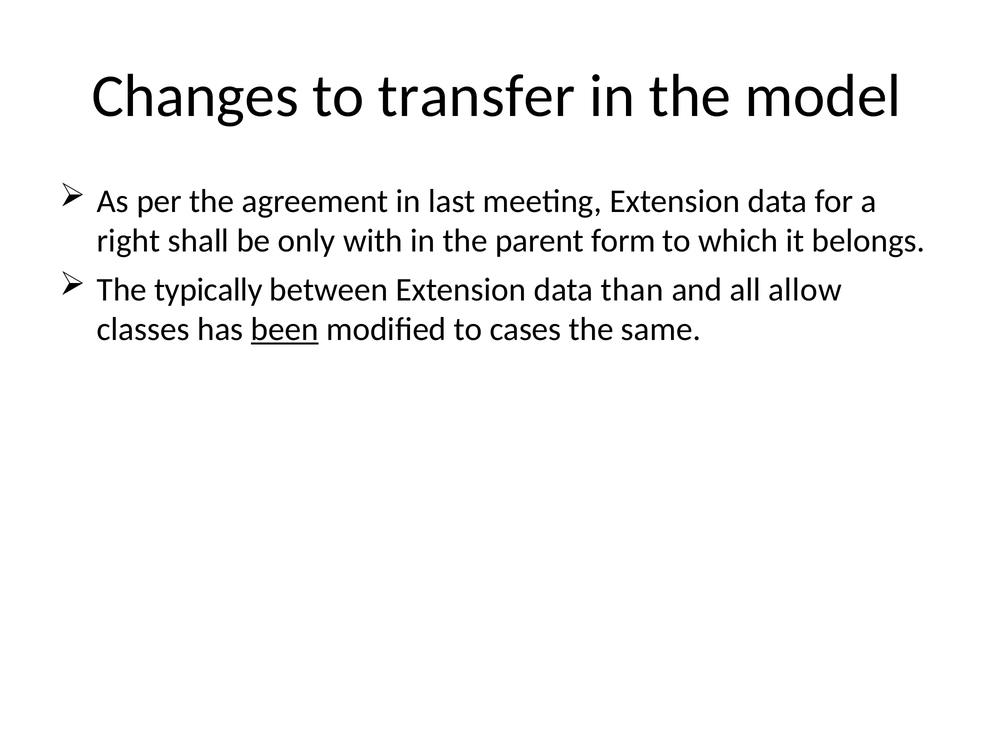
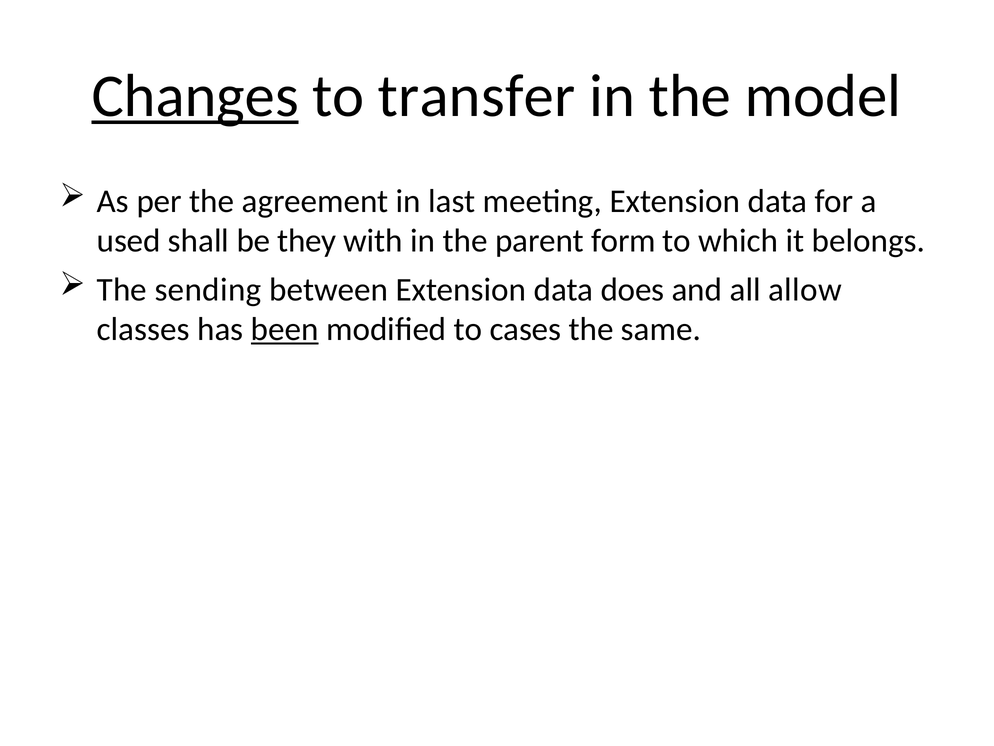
Changes underline: none -> present
right: right -> used
only: only -> they
typically: typically -> sending
than: than -> does
